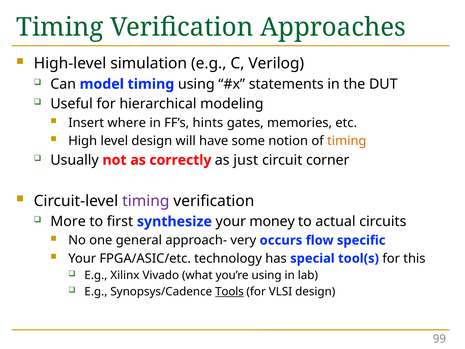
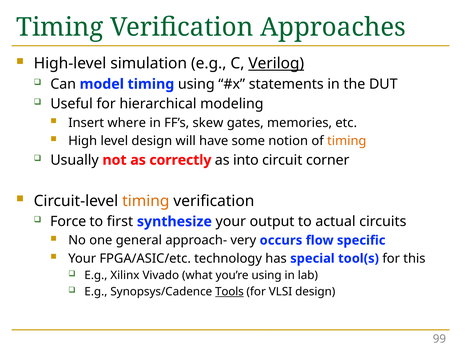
Verilog underline: none -> present
hints: hints -> skew
just: just -> into
timing at (146, 201) colour: purple -> orange
More: More -> Force
money: money -> output
